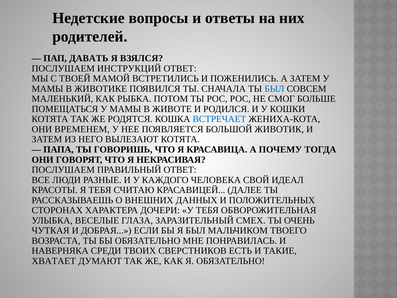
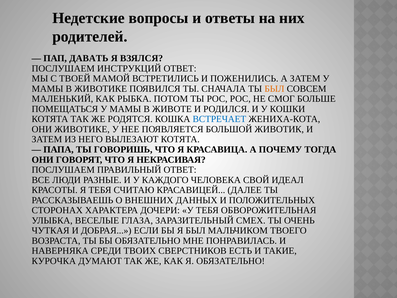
БЫЛ at (274, 89) colour: blue -> orange
ОНИ ВРЕМЕНЕМ: ВРЕМЕНЕМ -> ЖИВОТИКЕ
ХВАТАЕТ: ХВАТАЕТ -> КУРОЧКА
